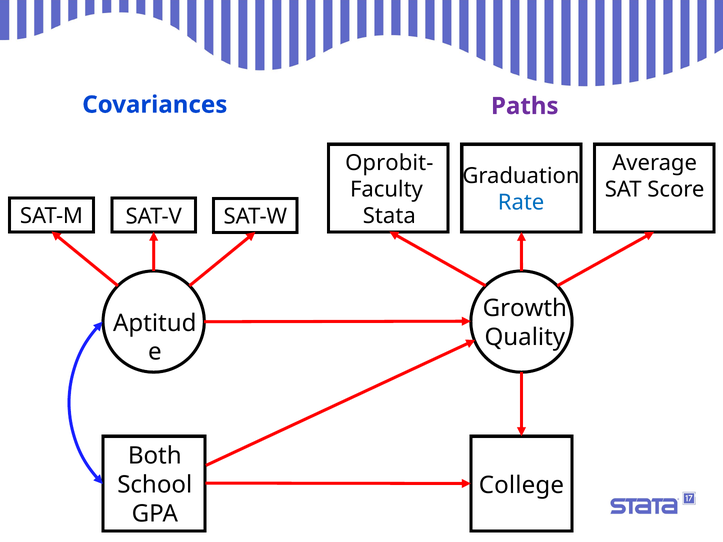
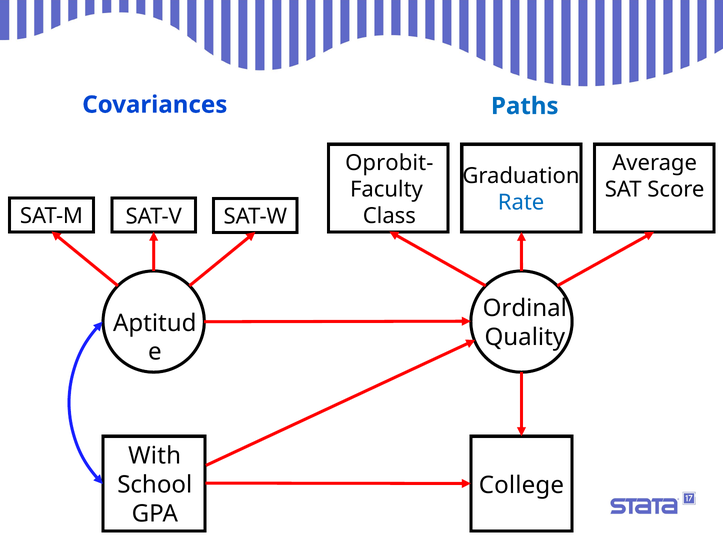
Paths colour: purple -> blue
Stata: Stata -> Class
Growth: Growth -> Ordinal
Both: Both -> With
